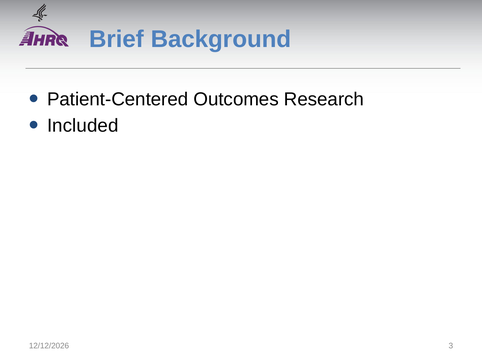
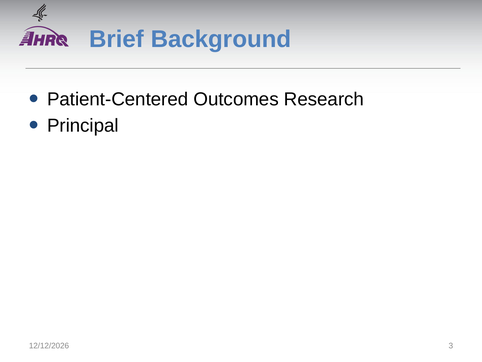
Included: Included -> Principal
